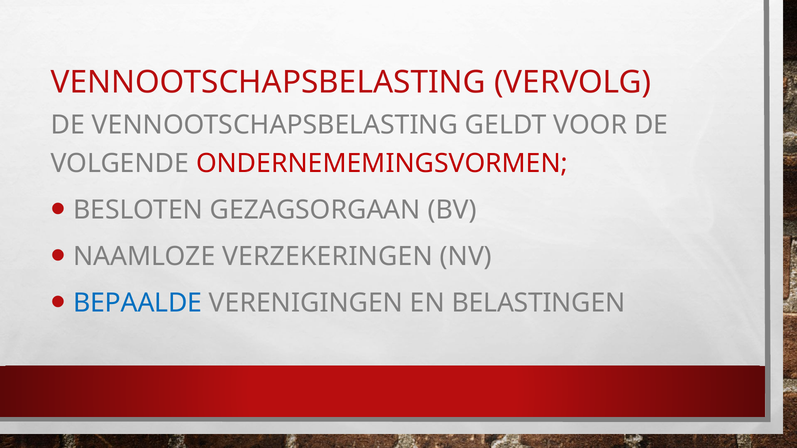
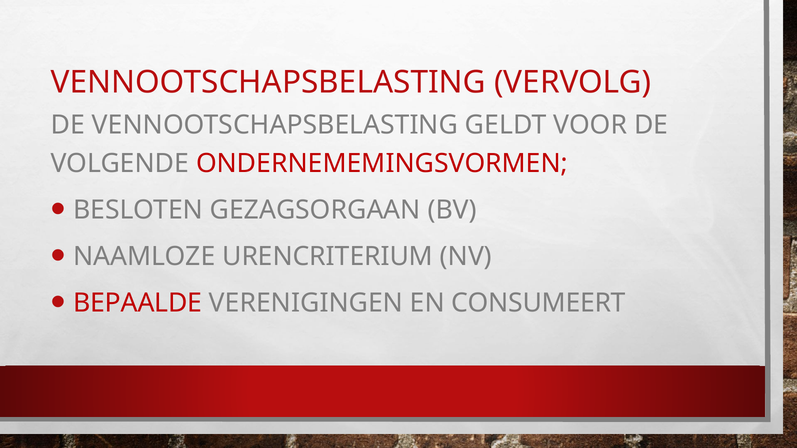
VERZEKERINGEN: VERZEKERINGEN -> URENCRITERIUM
BEPAALDE colour: blue -> red
BELASTINGEN: BELASTINGEN -> CONSUMEERT
